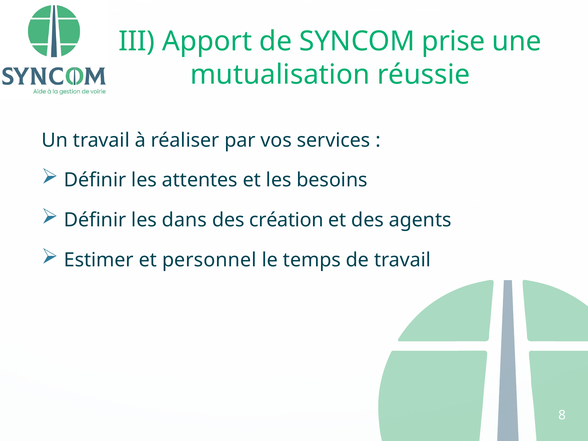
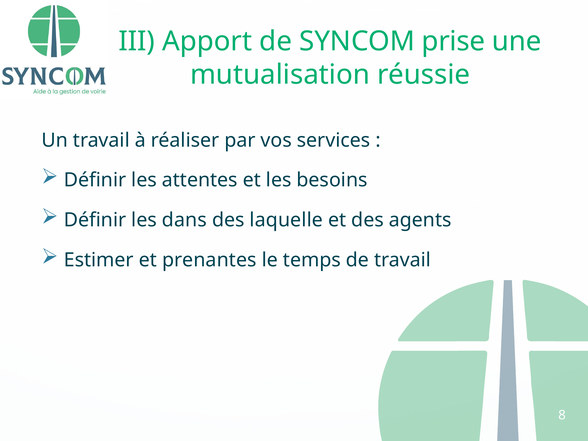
création: création -> laquelle
personnel: personnel -> prenantes
